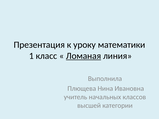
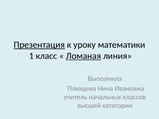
Презентация underline: none -> present
